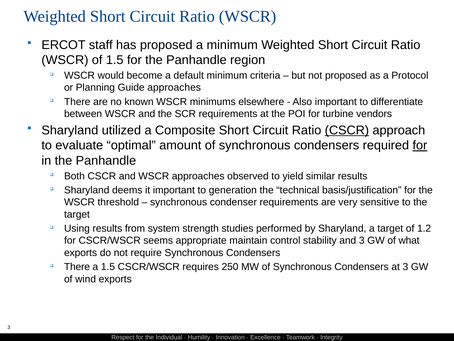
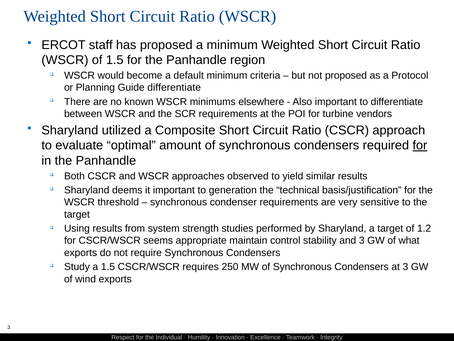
Guide approaches: approaches -> differentiate
CSCR at (347, 130) underline: present -> none
There at (77, 267): There -> Study
